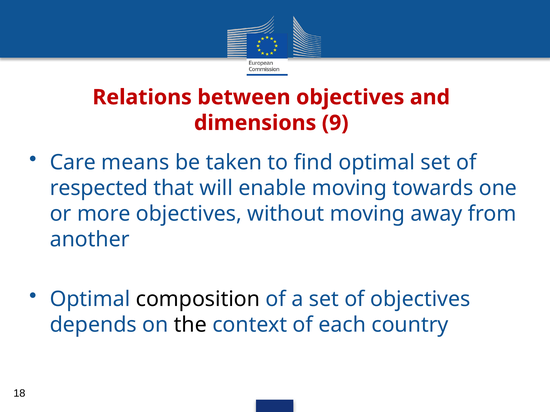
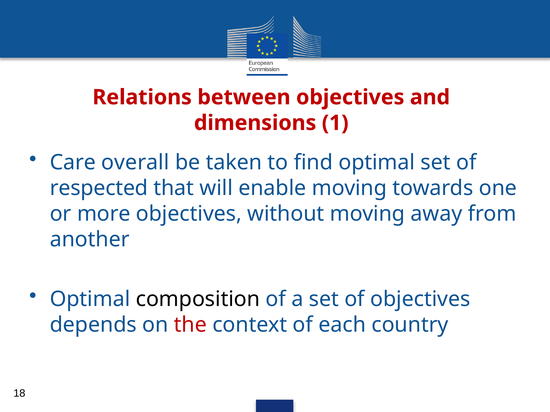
9: 9 -> 1
means: means -> overall
the colour: black -> red
